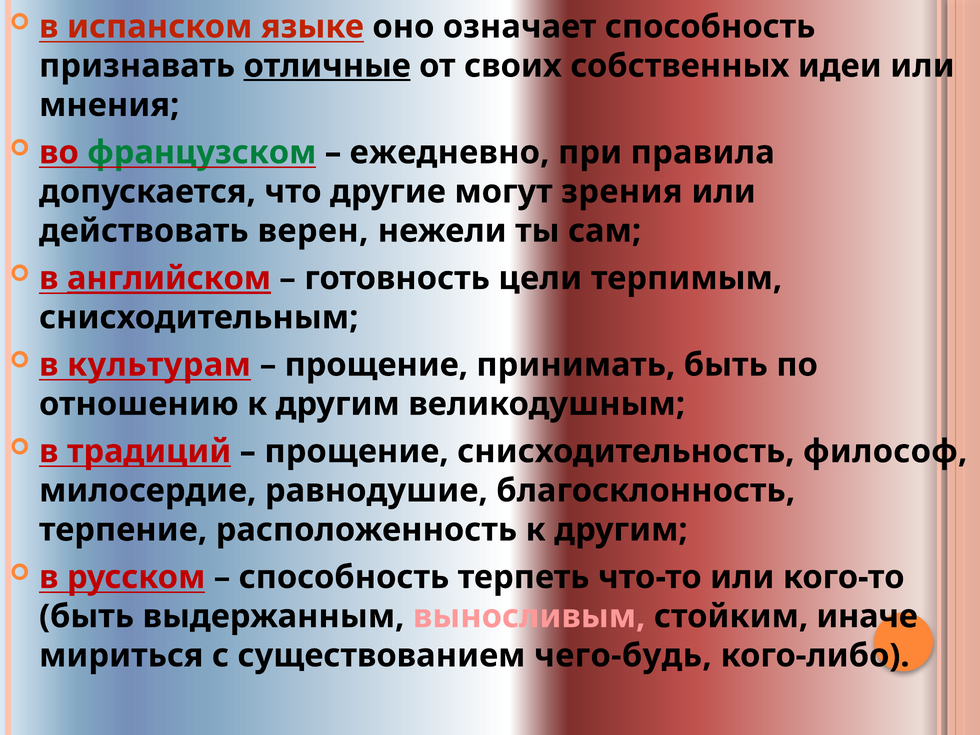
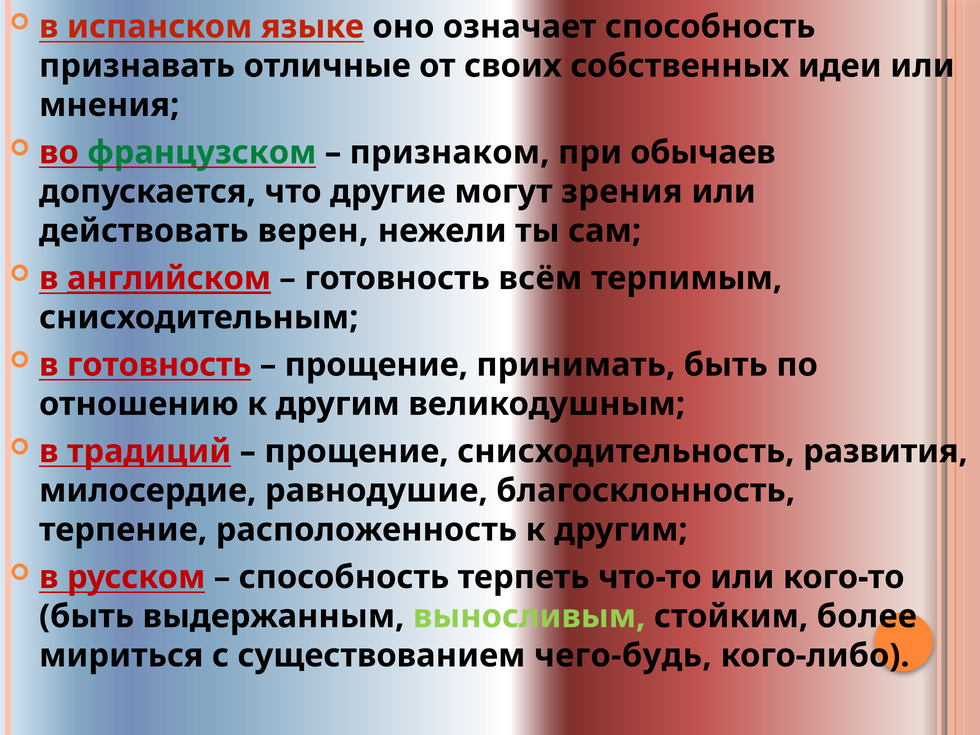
отличные underline: present -> none
ежедневно: ежедневно -> признаком
правила: правила -> обычаев
цели: цели -> всём
в культурам: культурам -> готовность
философ: философ -> развития
выносливым colour: pink -> light green
иначе: иначе -> более
